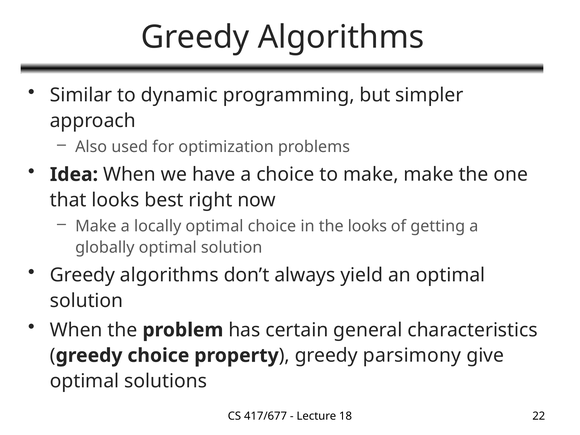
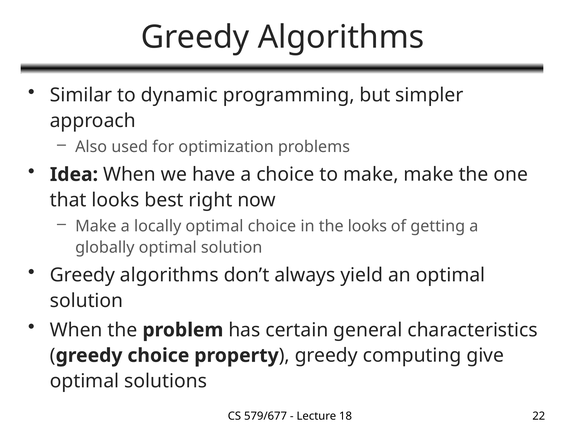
parsimony: parsimony -> computing
417/677: 417/677 -> 579/677
